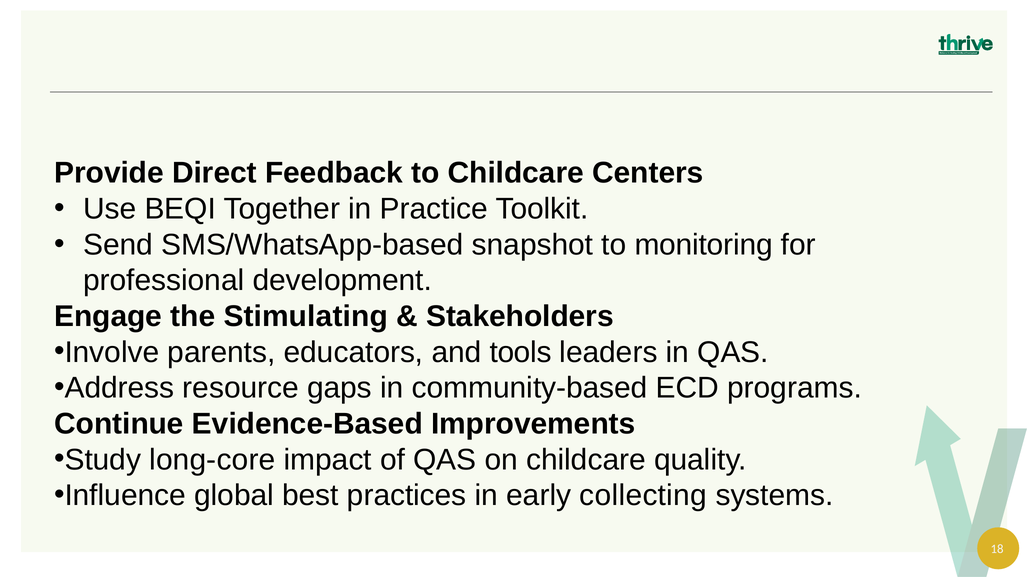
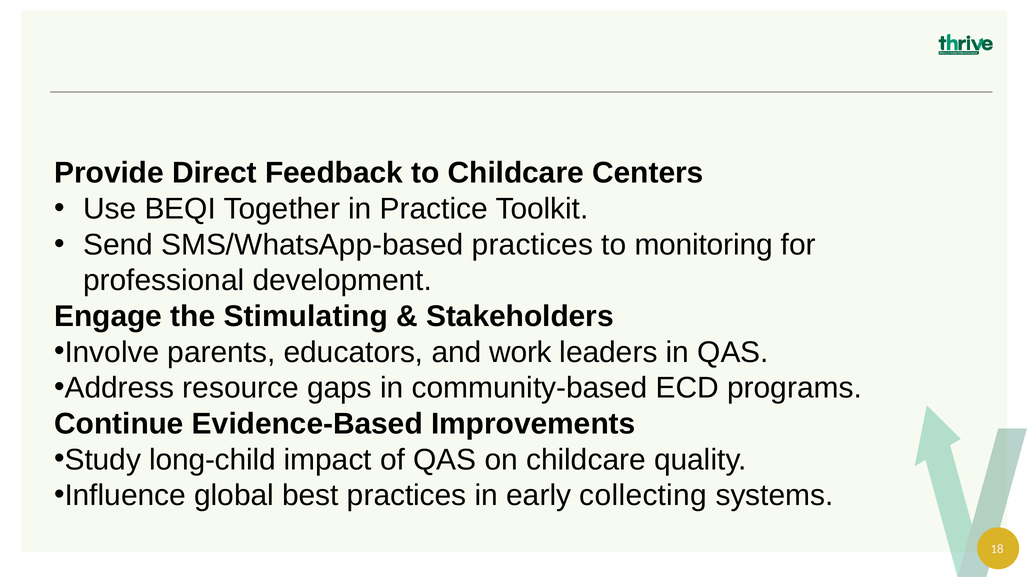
SMS/WhatsApp-based snapshot: snapshot -> practices
tools: tools -> work
long-core: long-core -> long-child
